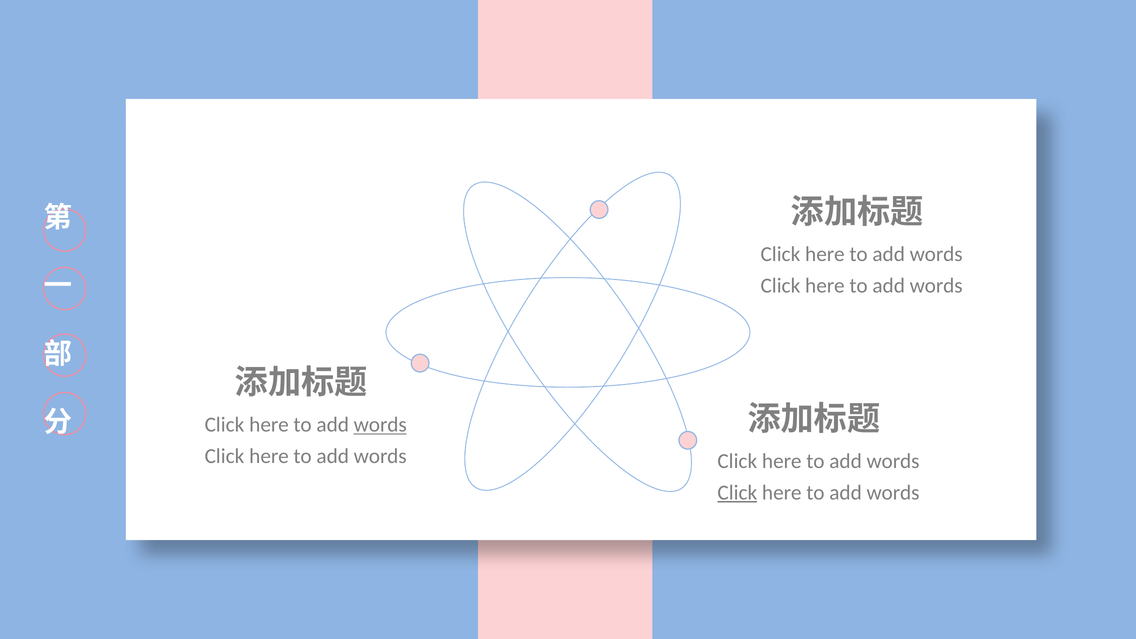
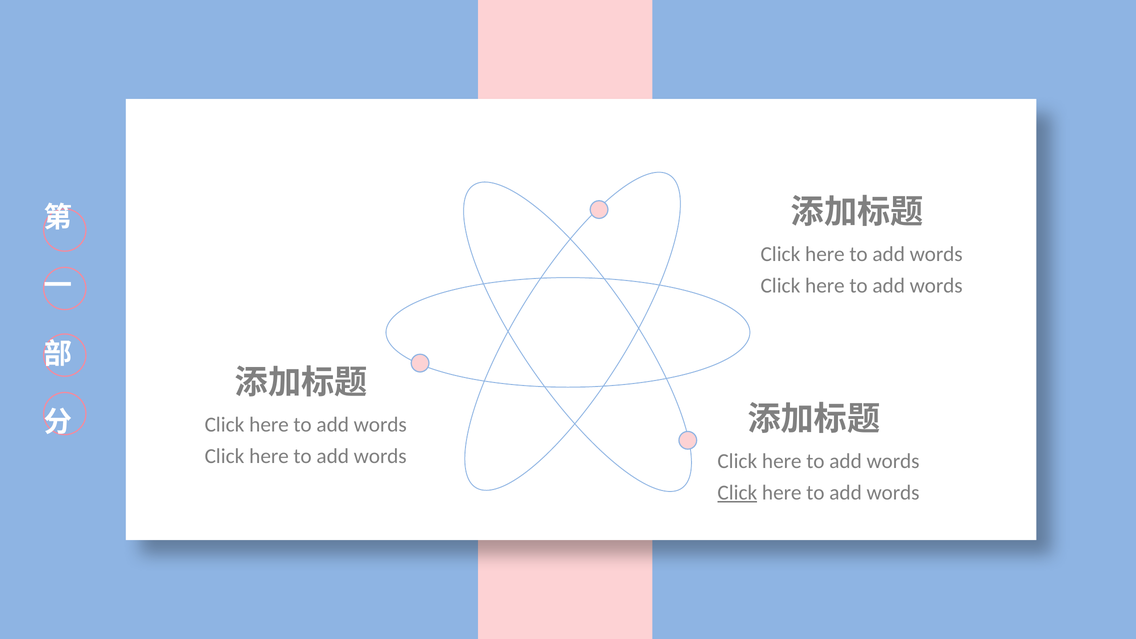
words at (380, 425) underline: present -> none
